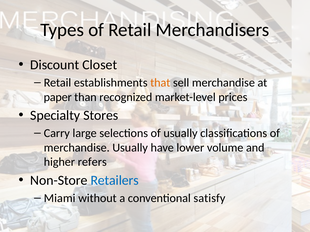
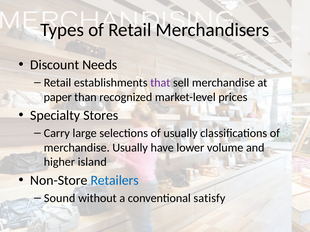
Closet: Closet -> Needs
that colour: orange -> purple
refers: refers -> island
Miami: Miami -> Sound
